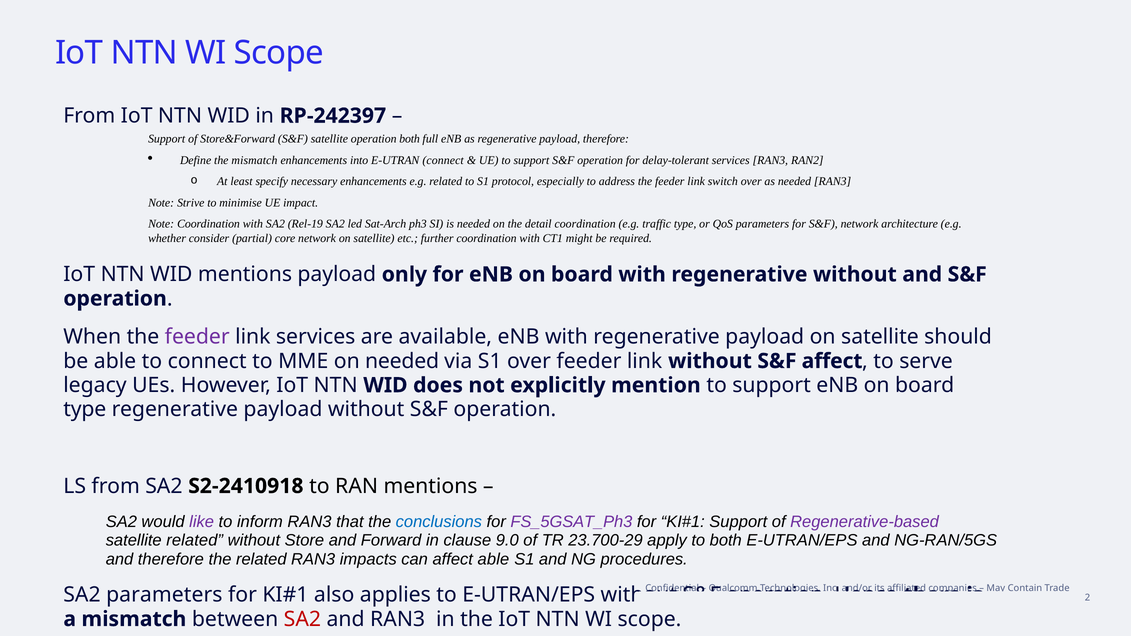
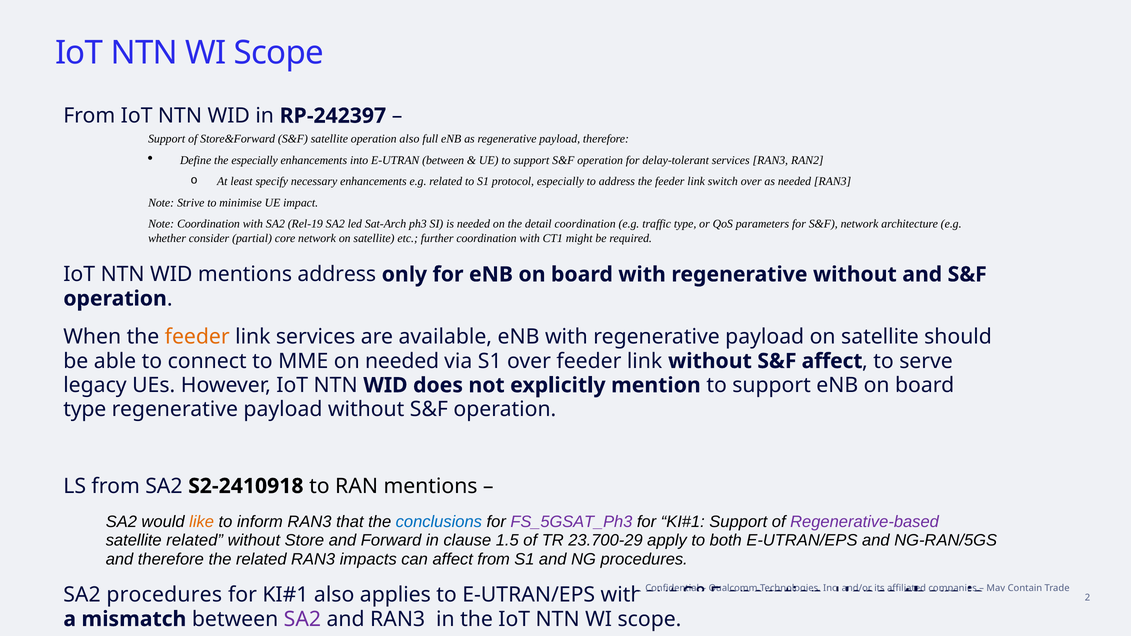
operation both: both -> also
the mismatch: mismatch -> especially
E-UTRAN connect: connect -> between
mentions payload: payload -> address
feeder at (197, 337) colour: purple -> orange
like colour: purple -> orange
9.0: 9.0 -> 1.5
affect able: able -> from
SA2 parameters: parameters -> procedures
SA2 at (302, 619) colour: red -> purple
